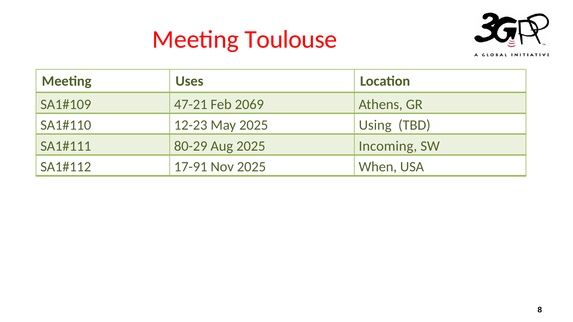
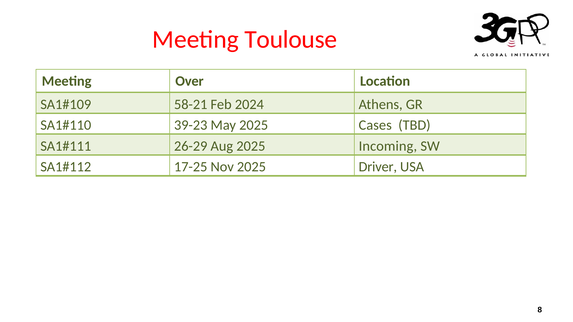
Uses: Uses -> Over
47-21: 47-21 -> 58-21
2069: 2069 -> 2024
12-23: 12-23 -> 39-23
Using: Using -> Cases
80-29: 80-29 -> 26-29
17-91: 17-91 -> 17-25
When: When -> Driver
